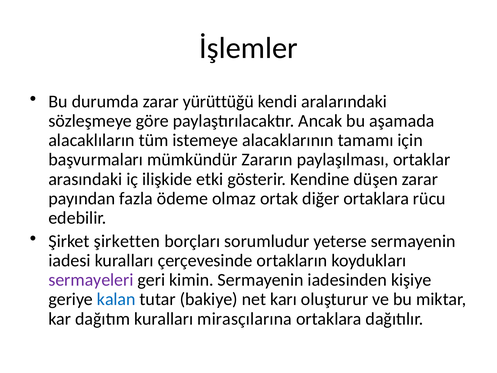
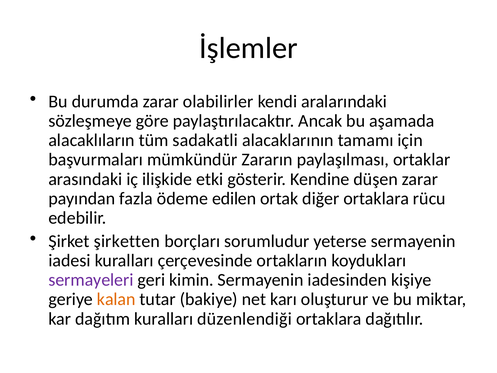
yürüttüğü: yürüttüğü -> olabilirler
istemeye: istemeye -> sadakatli
olmaz: olmaz -> edilen
kalan colour: blue -> orange
mirasçılarına: mirasçılarına -> düzenlendiği
